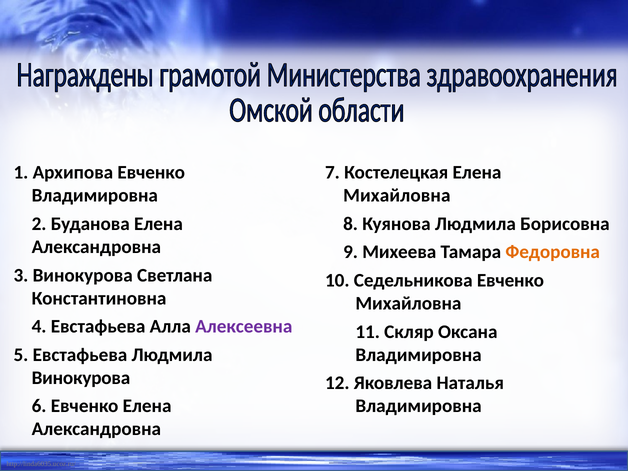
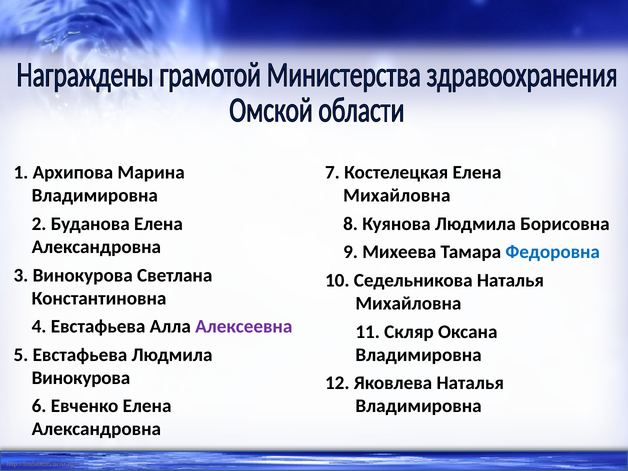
Архипова Евченко: Евченко -> Марина
Федоровна colour: orange -> blue
Седельникова Евченко: Евченко -> Наталья
